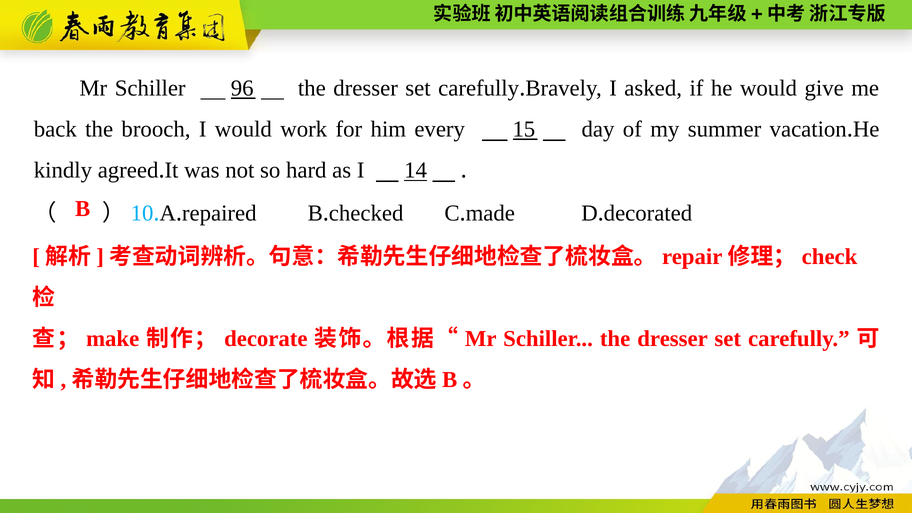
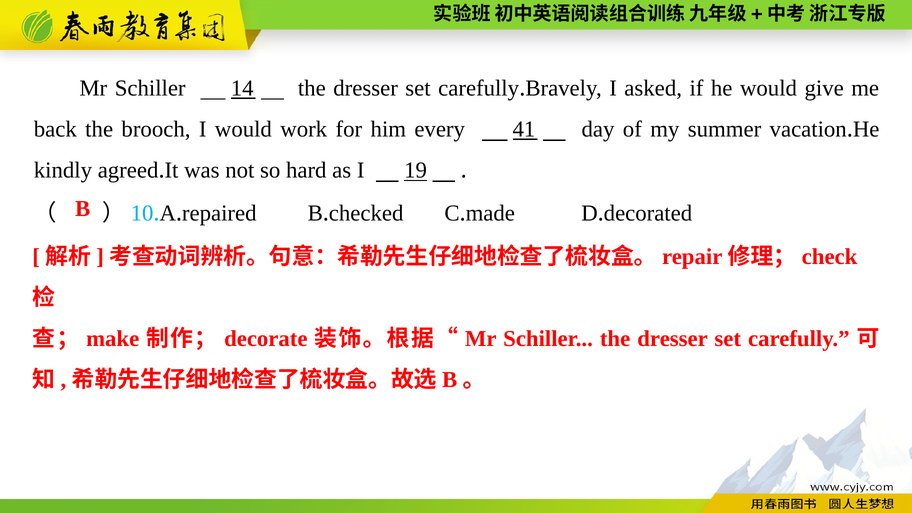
96: 96 -> 14
15: 15 -> 41
14: 14 -> 19
